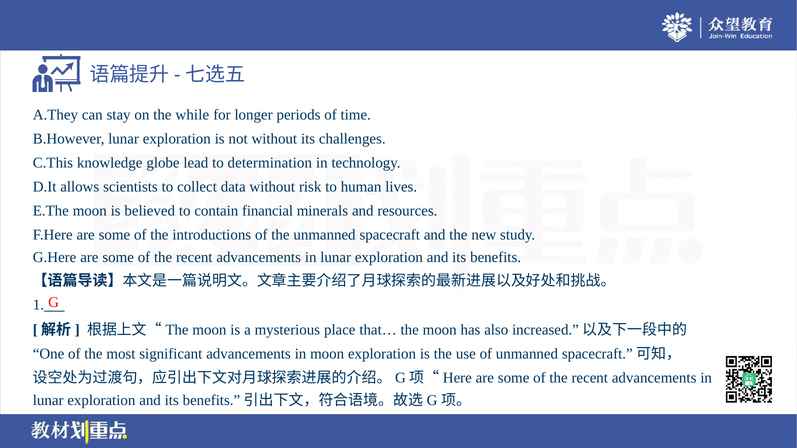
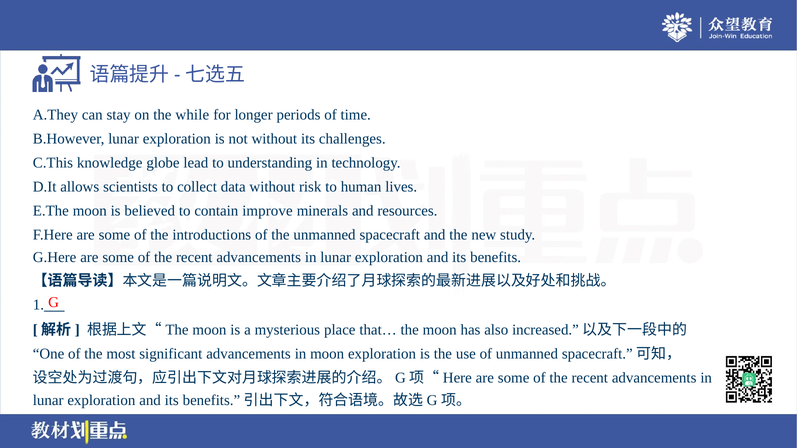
determination: determination -> understanding
financial: financial -> improve
